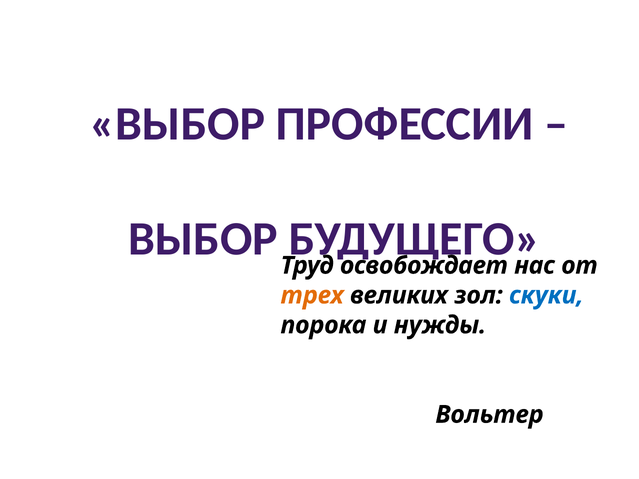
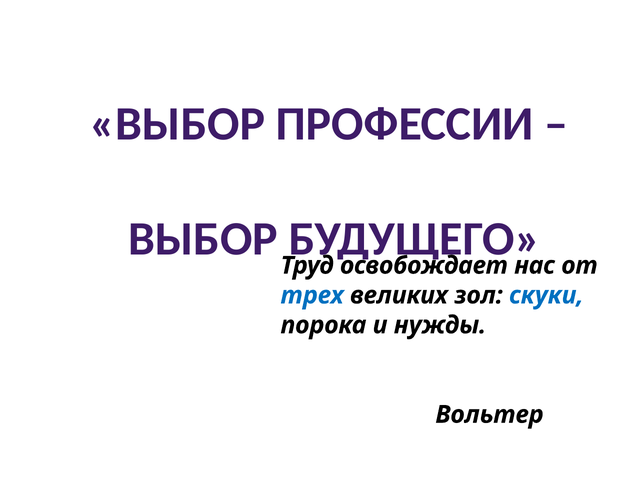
трех colour: orange -> blue
